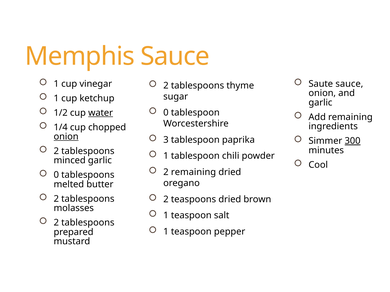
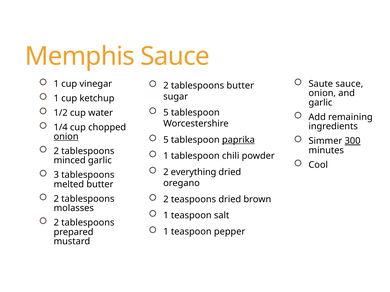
tablespoons thyme: thyme -> butter
0 at (166, 113): 0 -> 5
water underline: present -> none
3 at (166, 140): 3 -> 5
paprika underline: none -> present
2 remaining: remaining -> everything
0 at (56, 175): 0 -> 3
